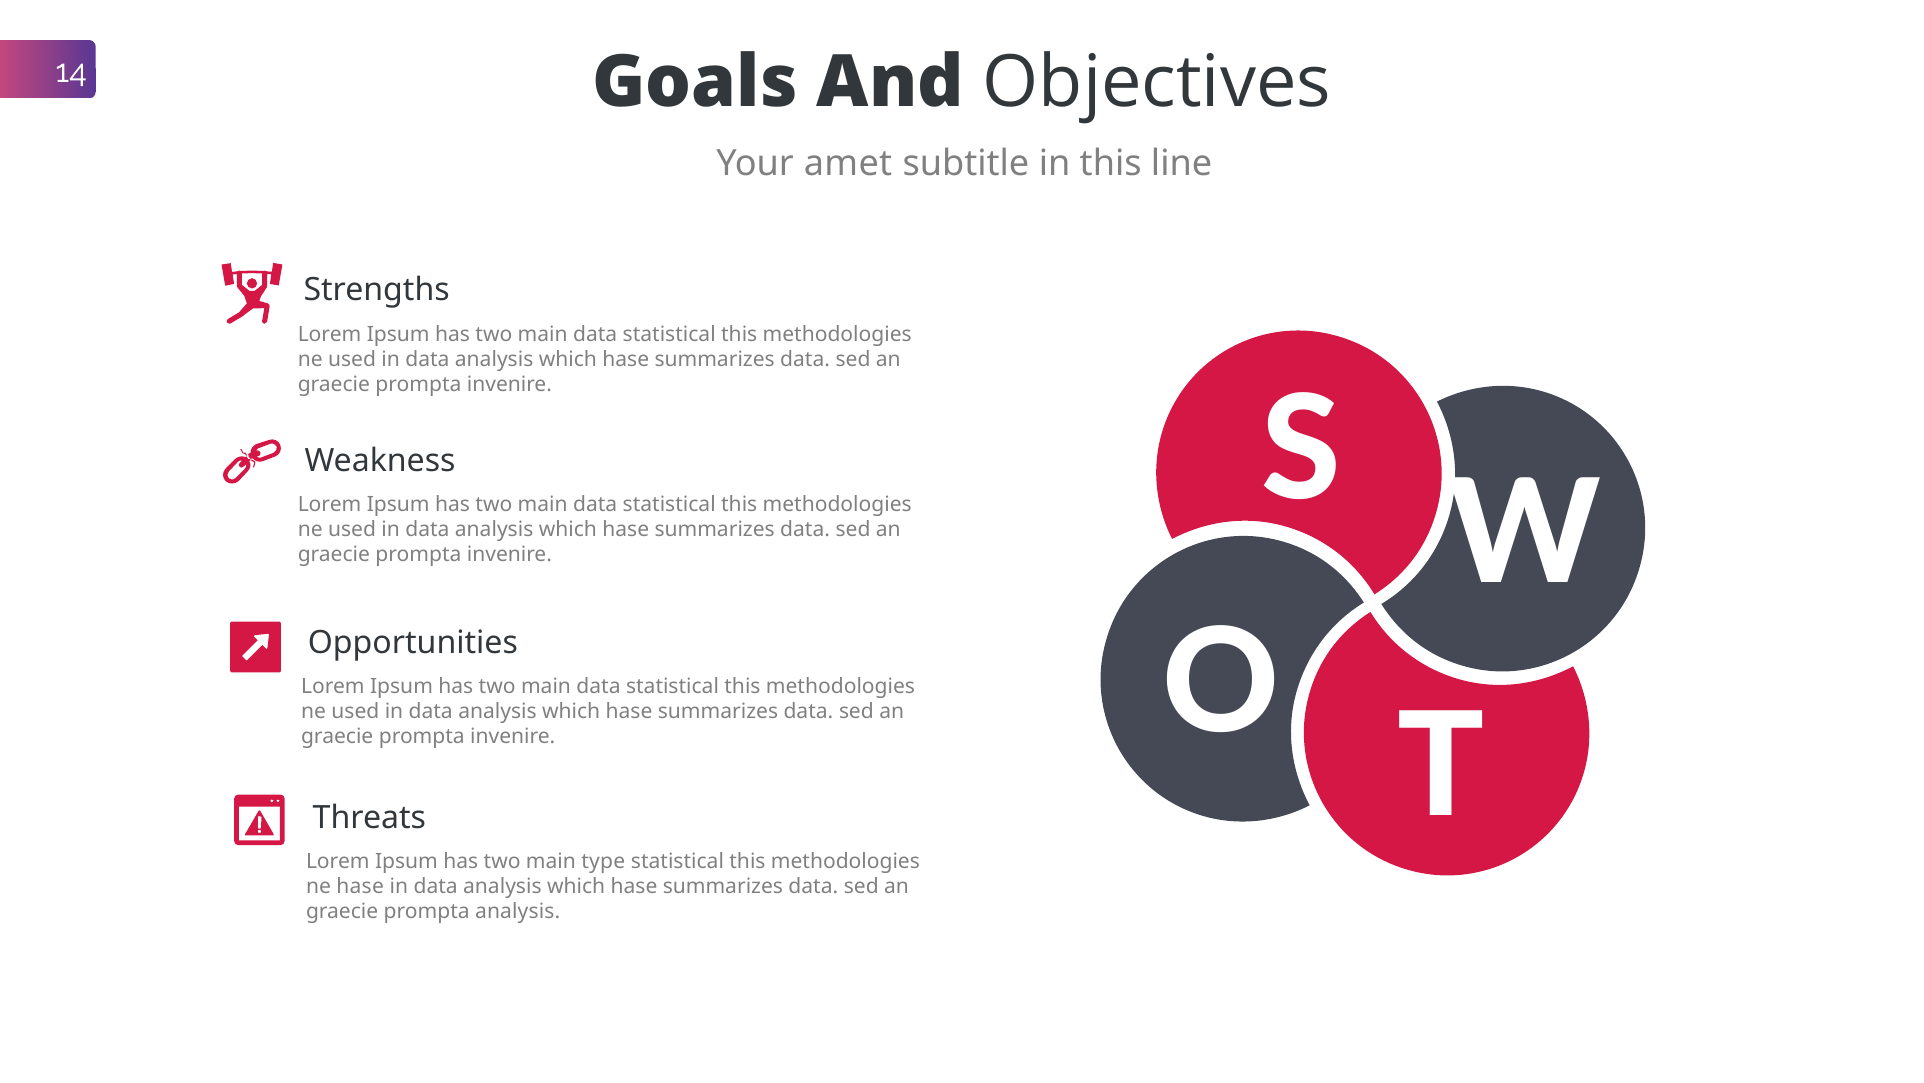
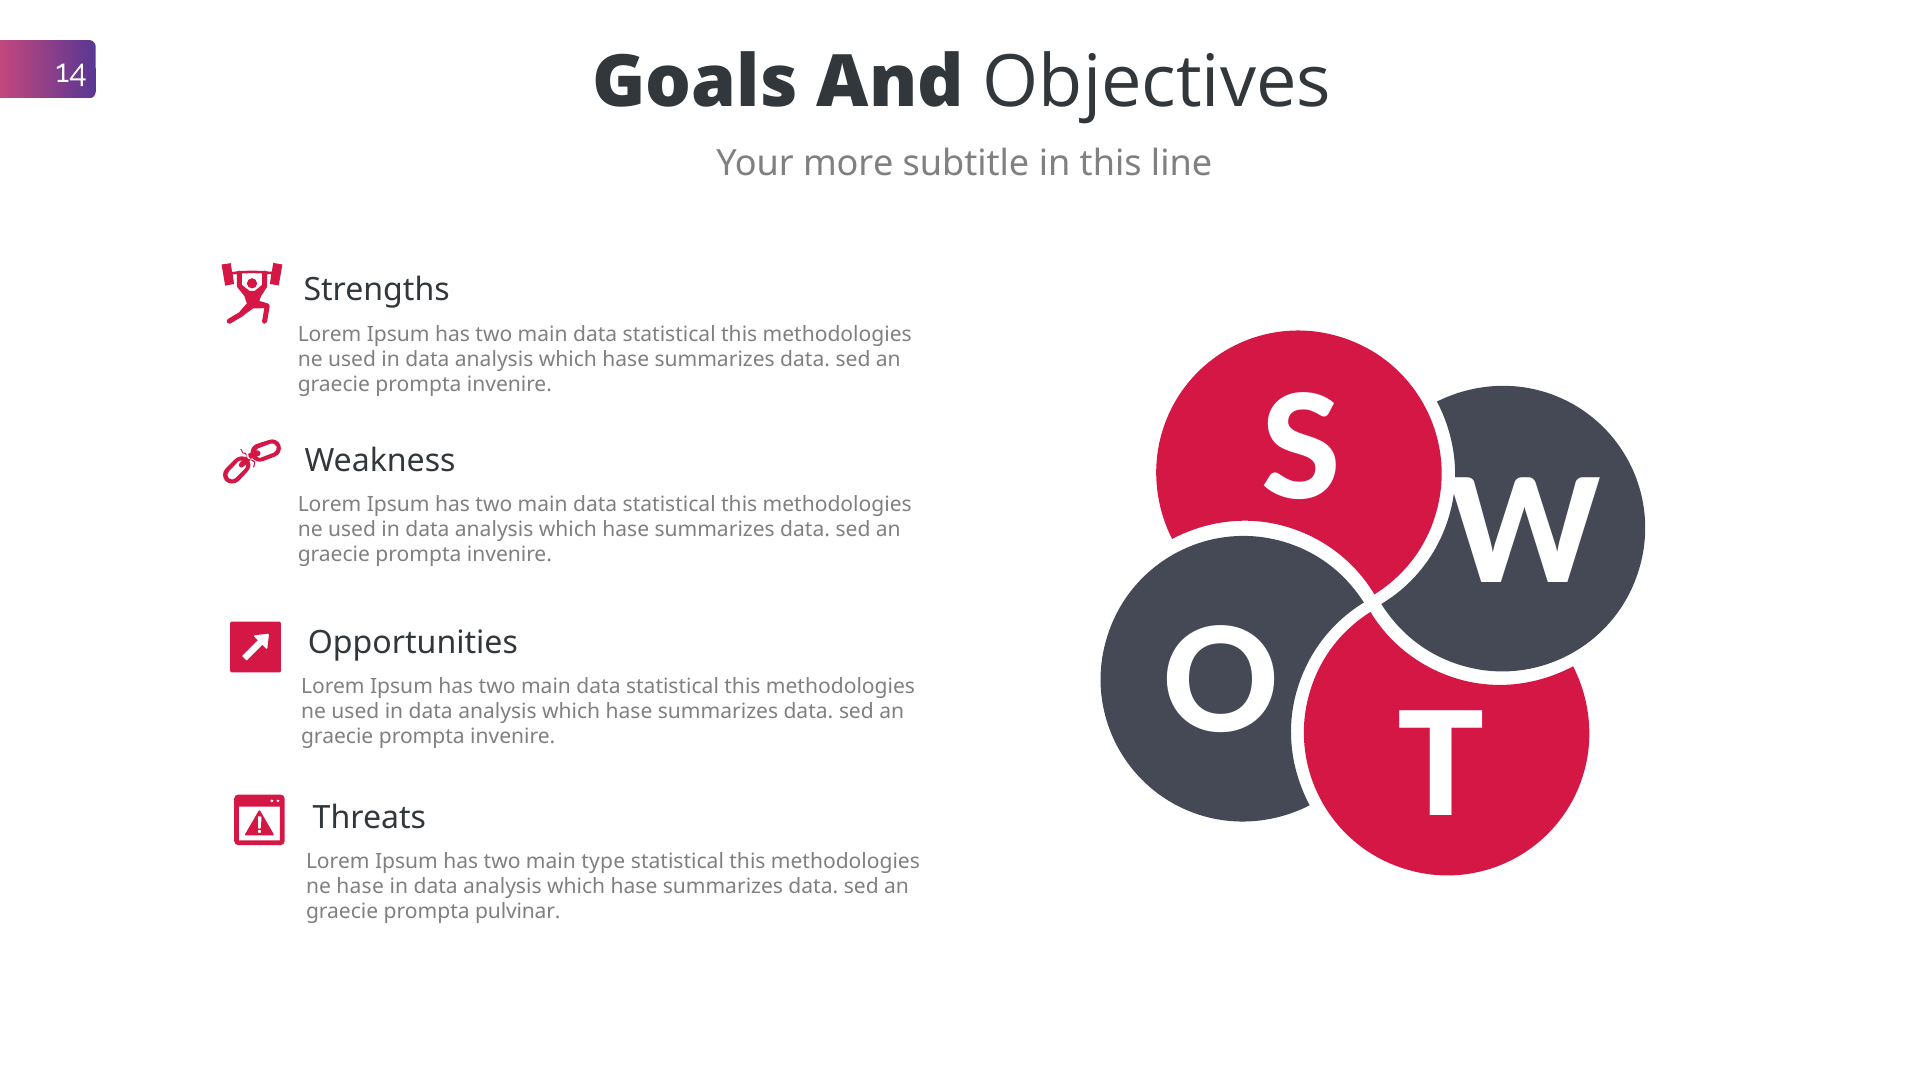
amet: amet -> more
prompta analysis: analysis -> pulvinar
